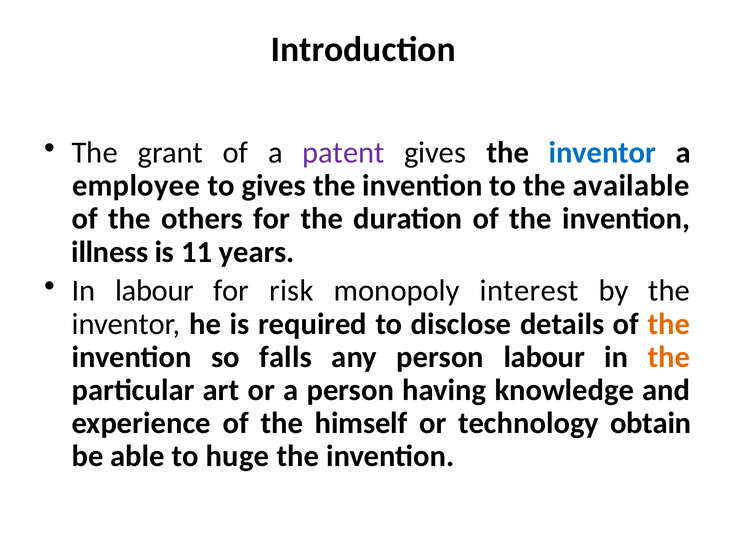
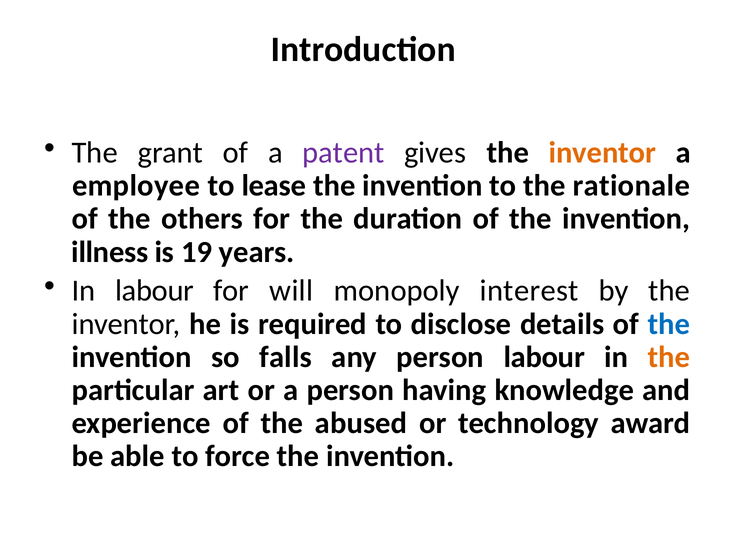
inventor at (602, 153) colour: blue -> orange
to gives: gives -> lease
available: available -> rationale
11: 11 -> 19
risk: risk -> will
the at (669, 324) colour: orange -> blue
himself: himself -> abused
obtain: obtain -> award
huge: huge -> force
